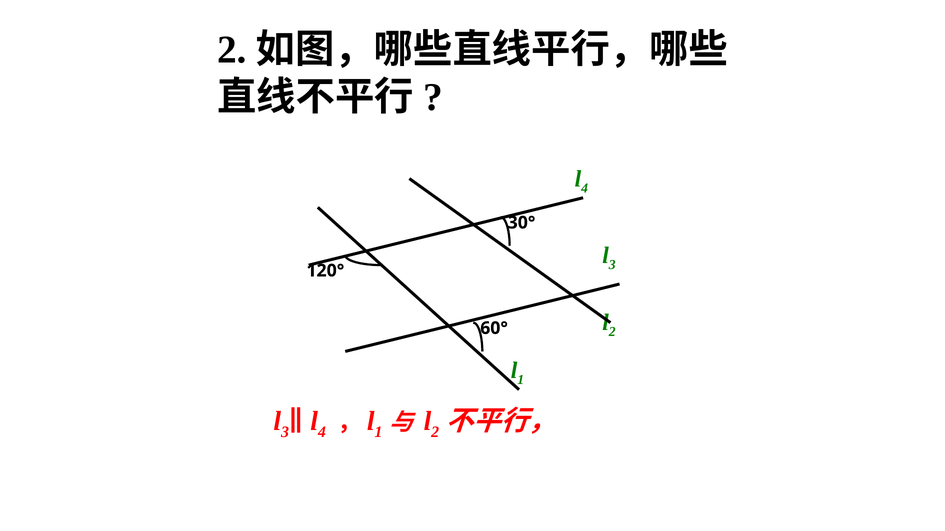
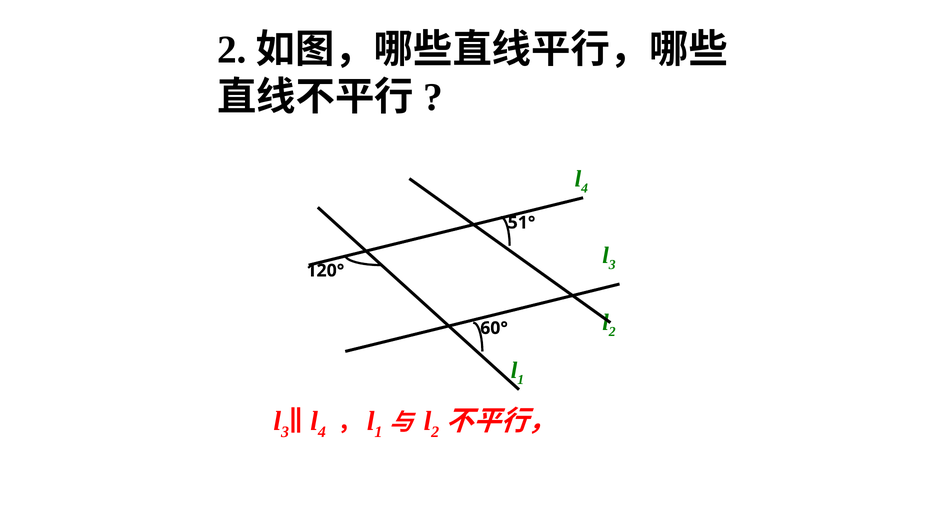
30°: 30° -> 51°
